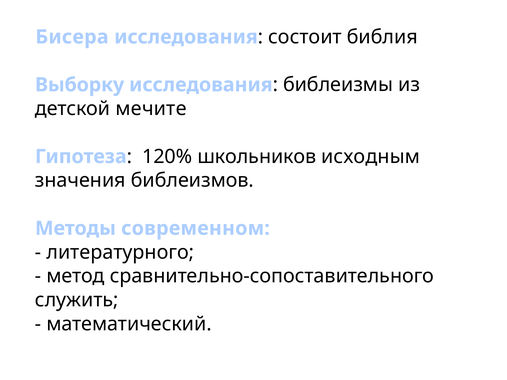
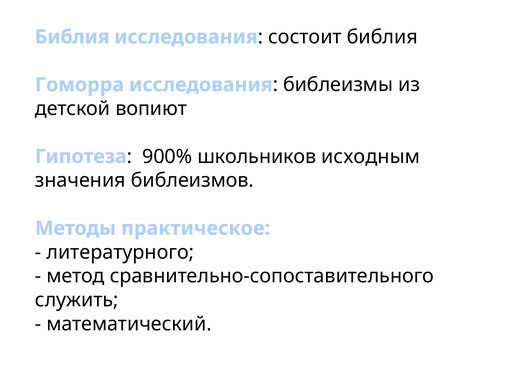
Бисера at (72, 37): Бисера -> Библия
Выборку: Выборку -> Гоморра
мечите: мечите -> вопиют
120%: 120% -> 900%
современном: современном -> практическое
